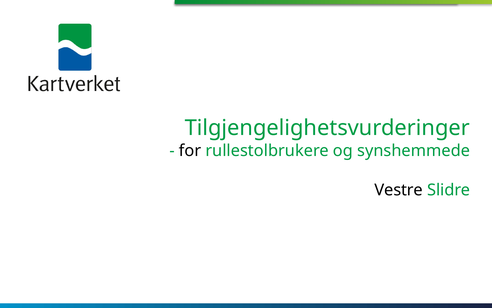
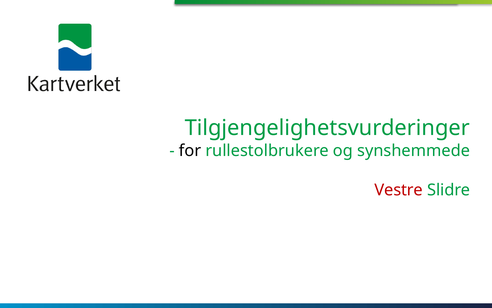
Vestre colour: black -> red
